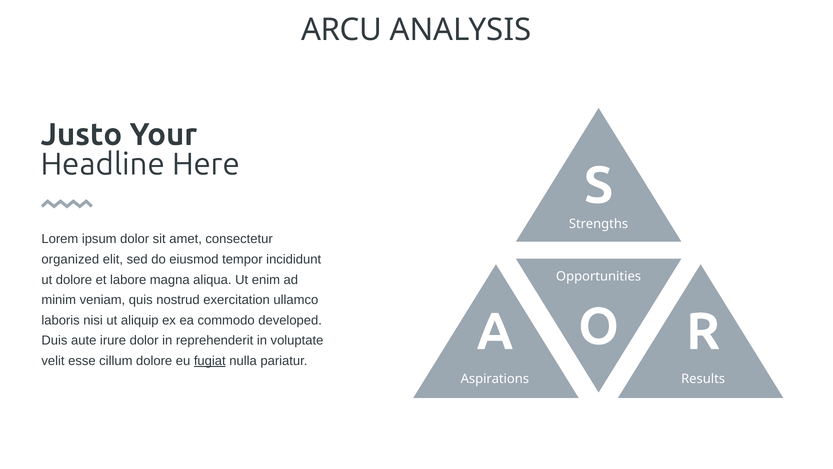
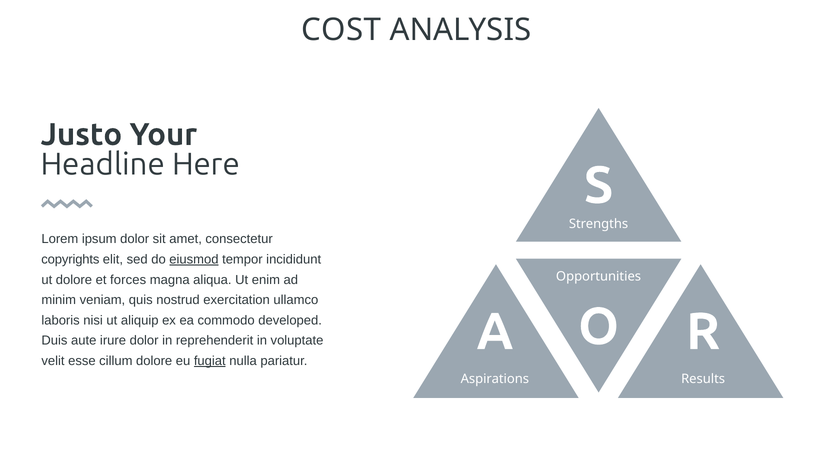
ARCU: ARCU -> COST
organized: organized -> copyrights
eiusmod underline: none -> present
labore: labore -> forces
